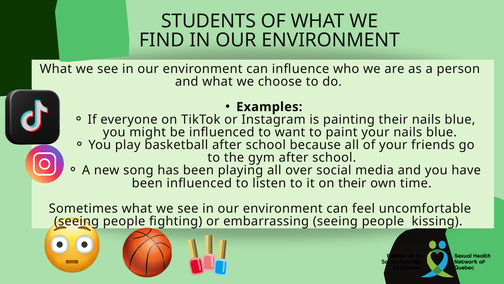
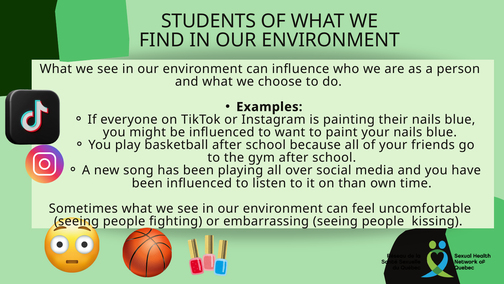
on their: their -> than
